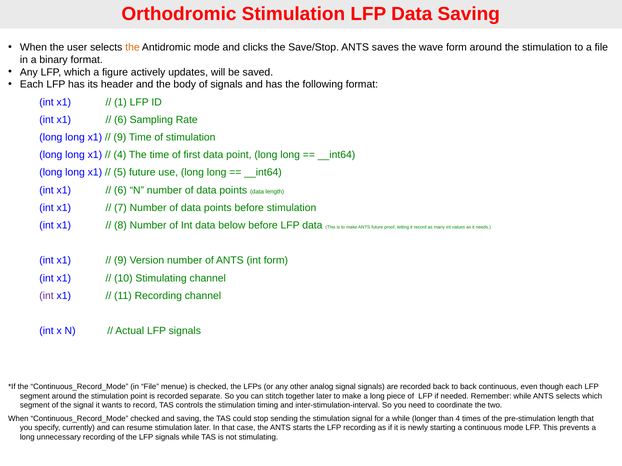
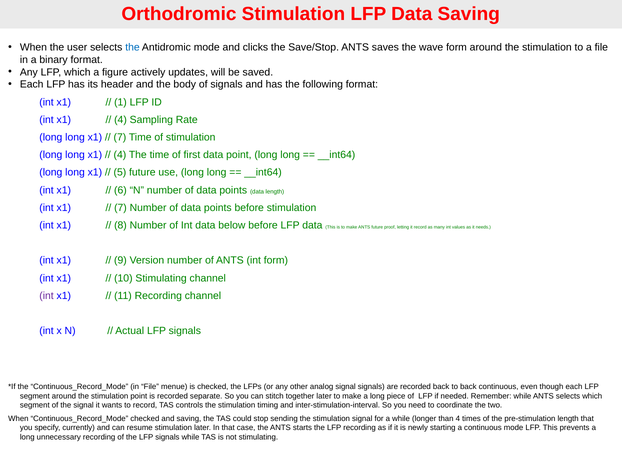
the at (132, 47) colour: orange -> blue
6 at (120, 120): 6 -> 4
9 at (120, 138): 9 -> 7
